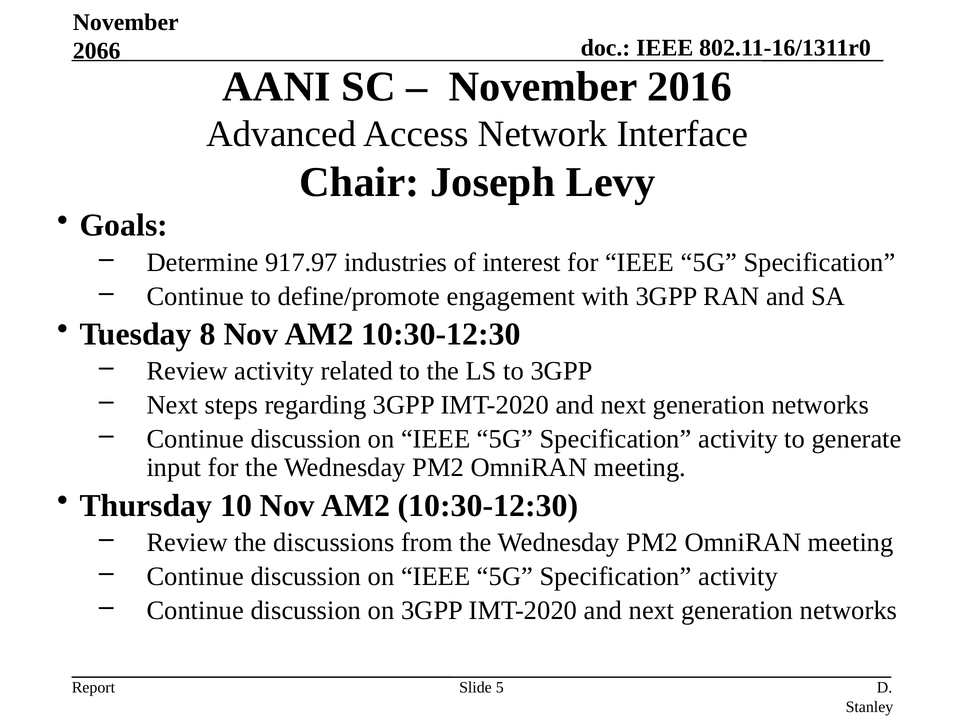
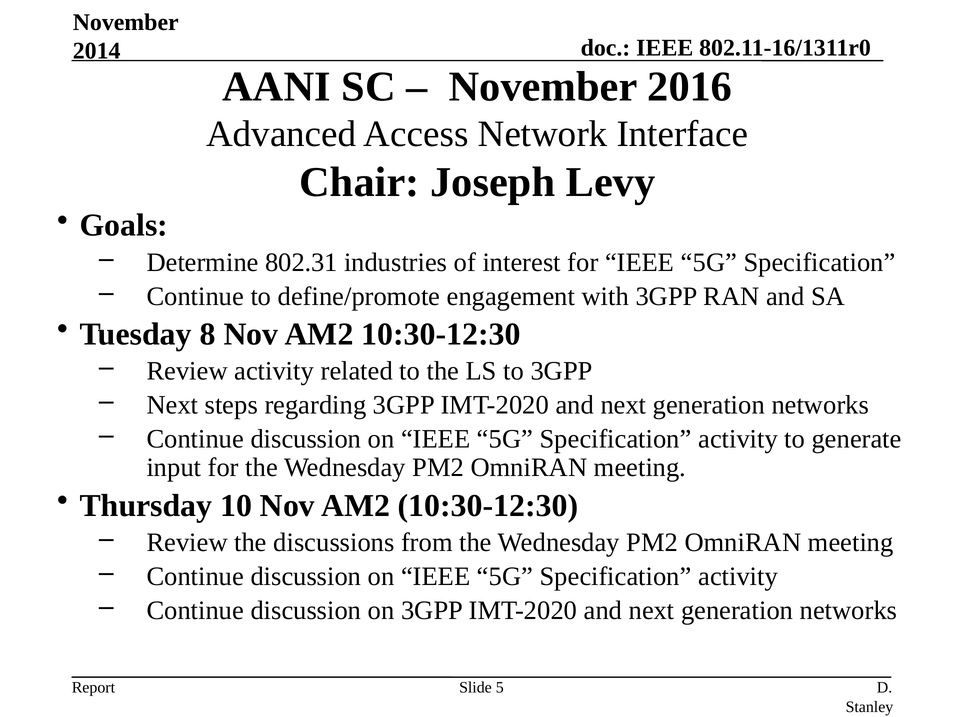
2066: 2066 -> 2014
917.97: 917.97 -> 802.31
